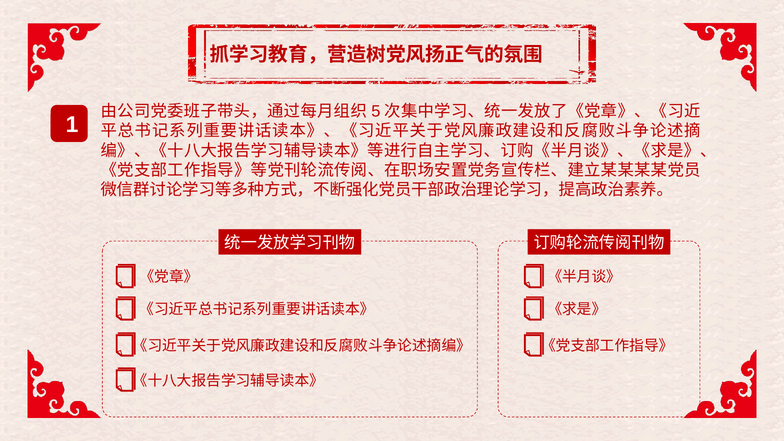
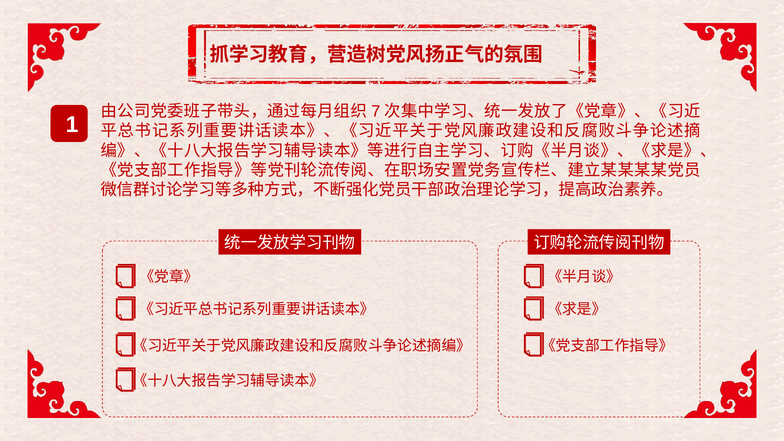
5: 5 -> 7
